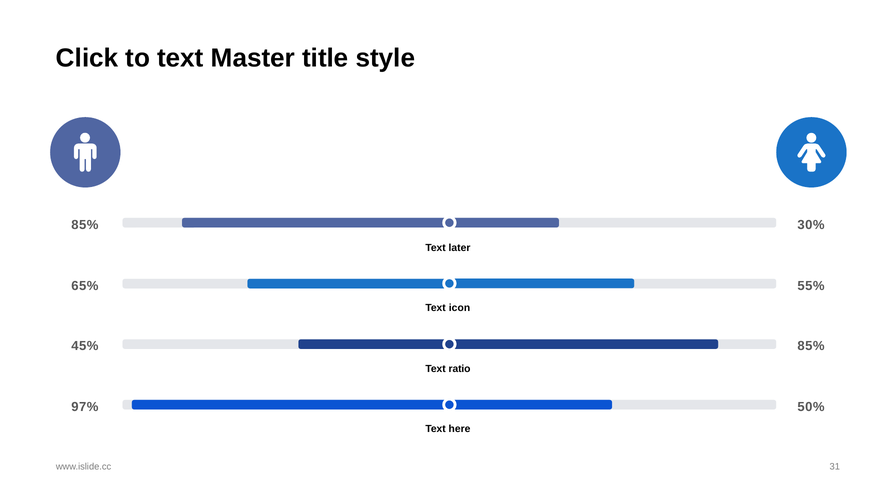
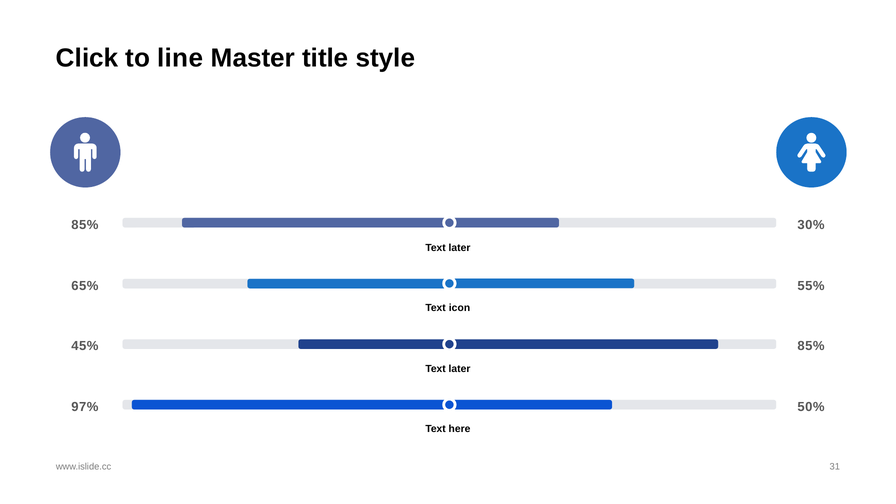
to text: text -> line
ratio at (460, 369): ratio -> later
